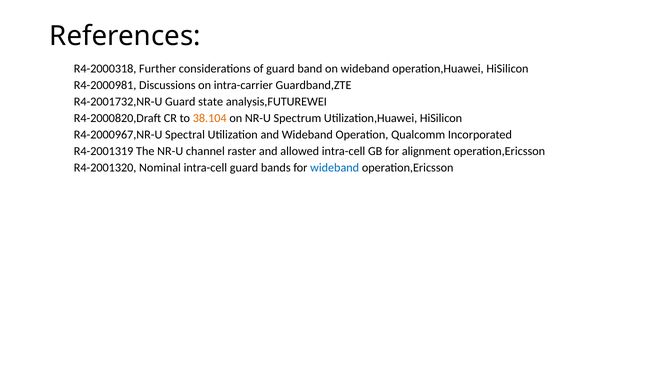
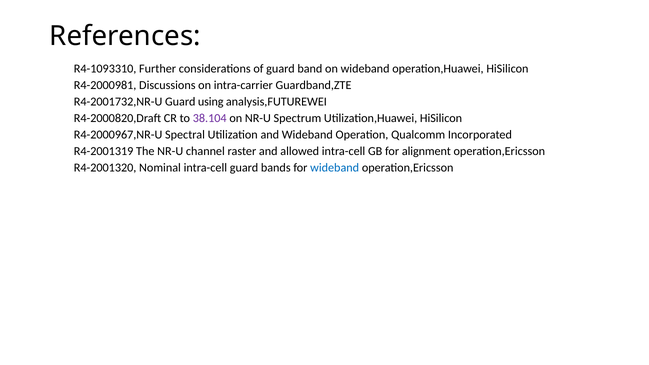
R4-2000318: R4-2000318 -> R4-1093310
state: state -> using
38.104 colour: orange -> purple
